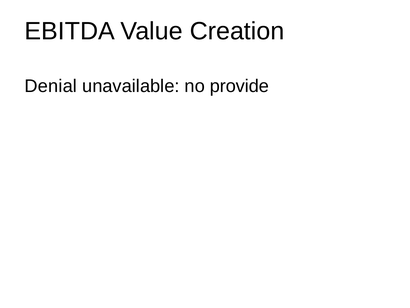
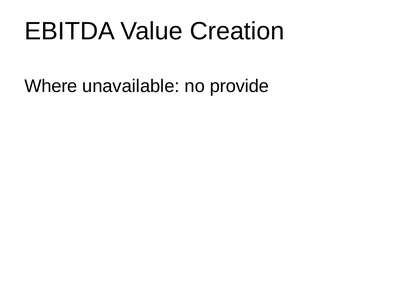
Denial: Denial -> Where
